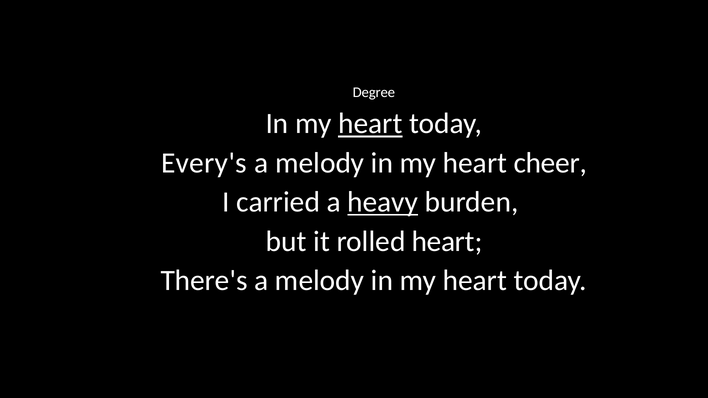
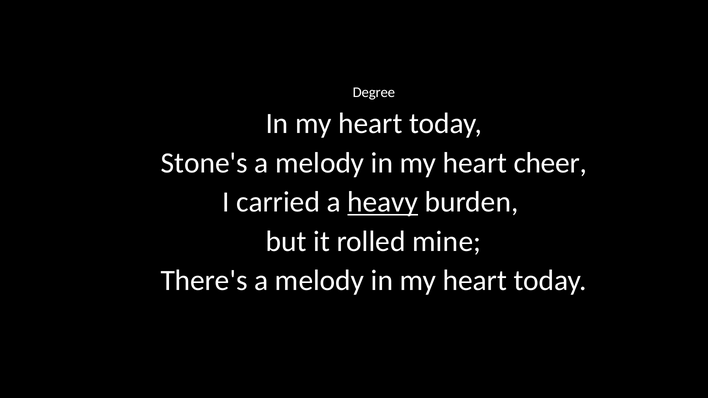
heart at (370, 124) underline: present -> none
Every's: Every's -> Stone's
rolled heart: heart -> mine
